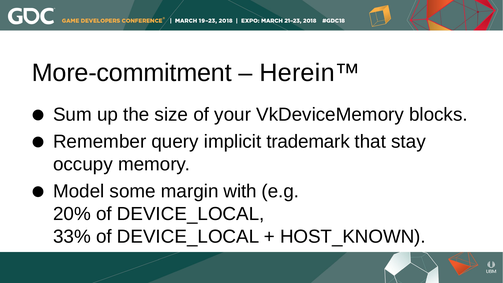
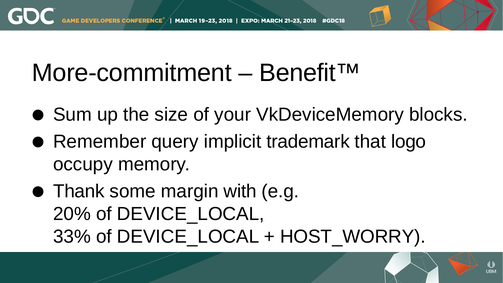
Herein™: Herein™ -> Benefit™
stay: stay -> logo
Model: Model -> Thank
HOST_KNOWN: HOST_KNOWN -> HOST_WORRY
